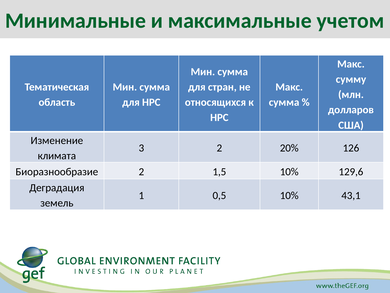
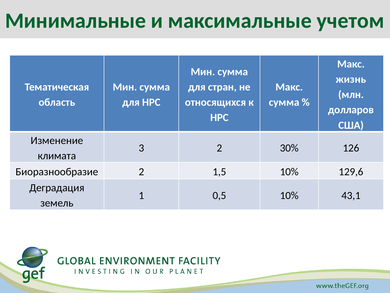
сумму: сумму -> жизнь
20%: 20% -> 30%
